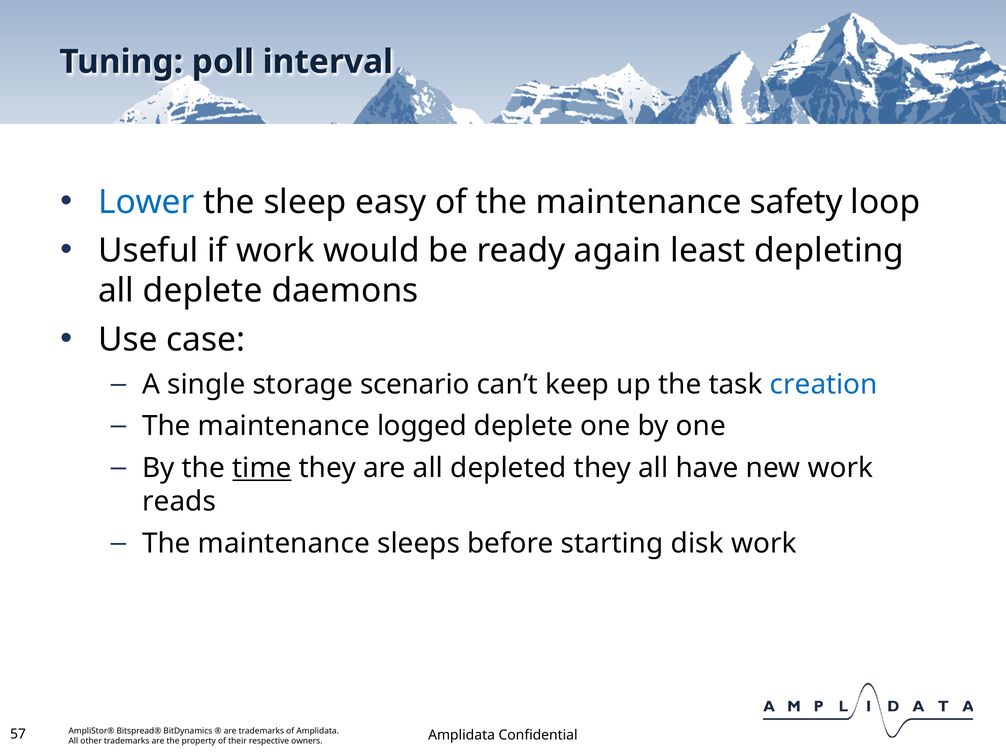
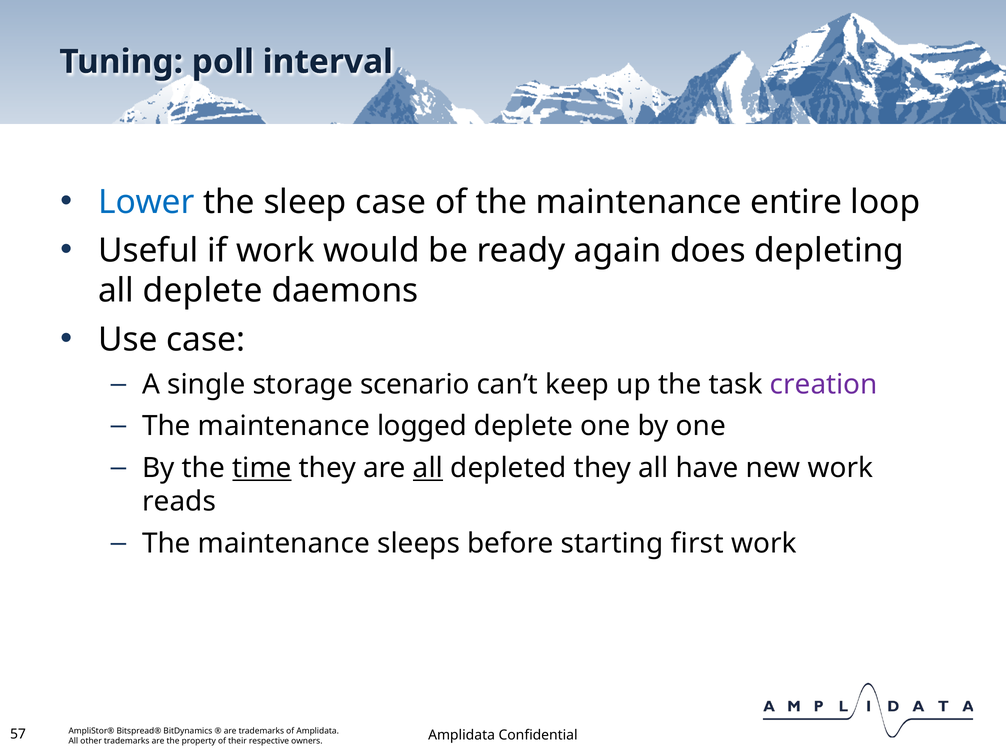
sleep easy: easy -> case
safety: safety -> entire
least: least -> does
creation colour: blue -> purple
all at (428, 469) underline: none -> present
disk: disk -> first
